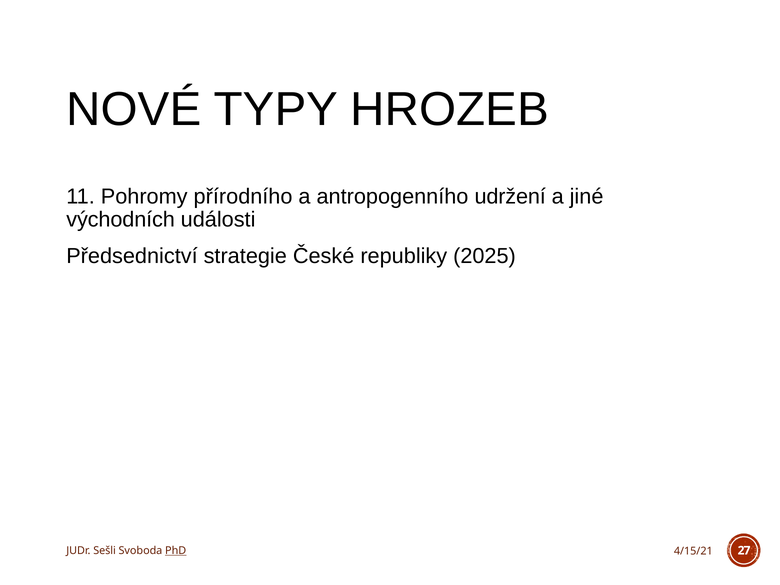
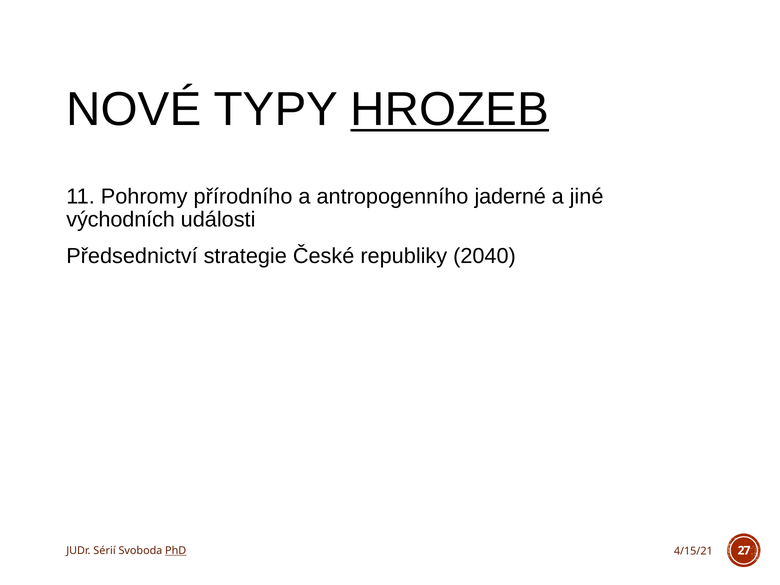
HROZEB underline: none -> present
udržení: udržení -> jaderné
2025: 2025 -> 2040
Sešli: Sešli -> Sérií
